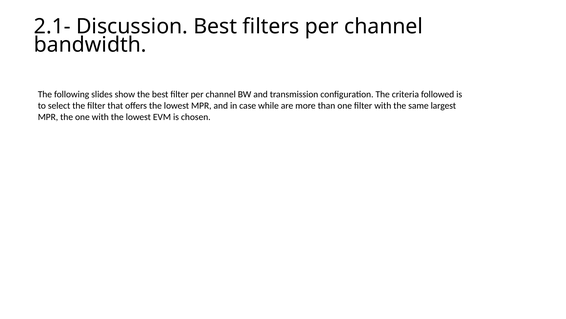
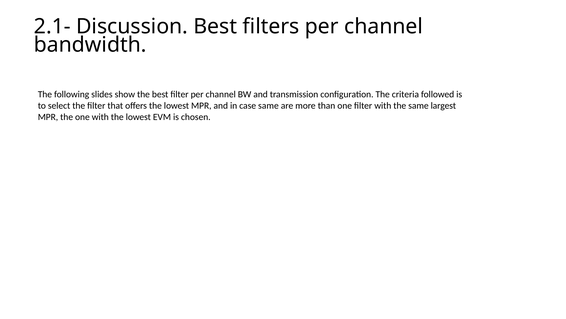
case while: while -> same
